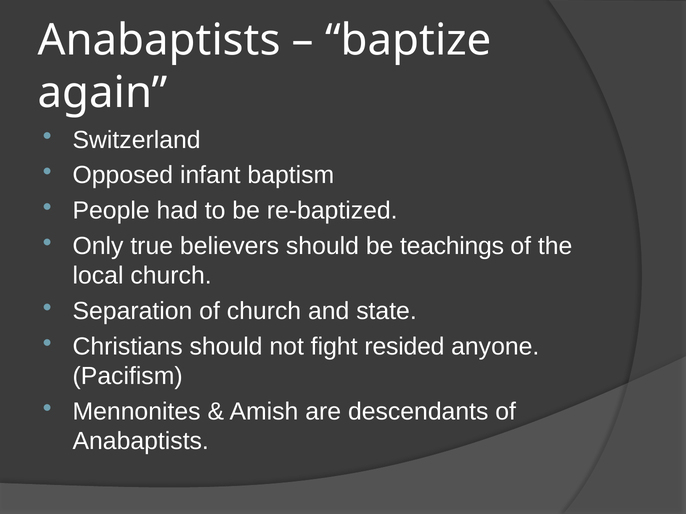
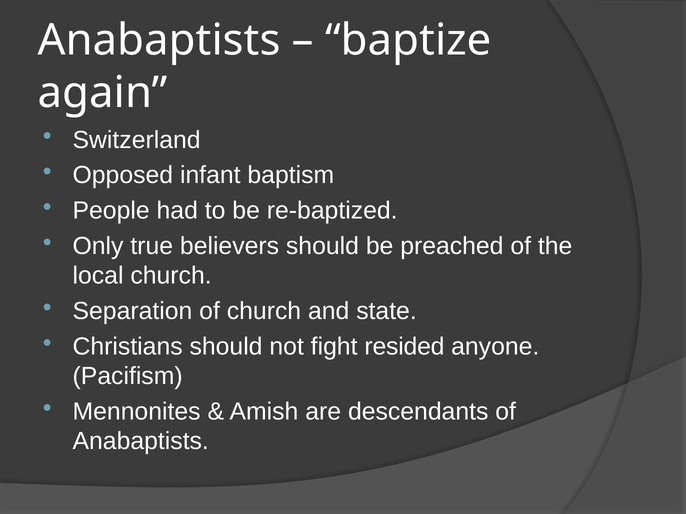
teachings: teachings -> preached
